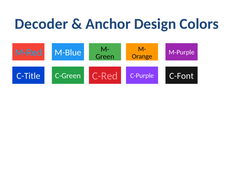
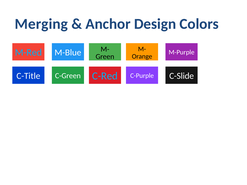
Decoder: Decoder -> Merging
C-Red colour: pink -> light blue
C-Font: C-Font -> C-Slide
